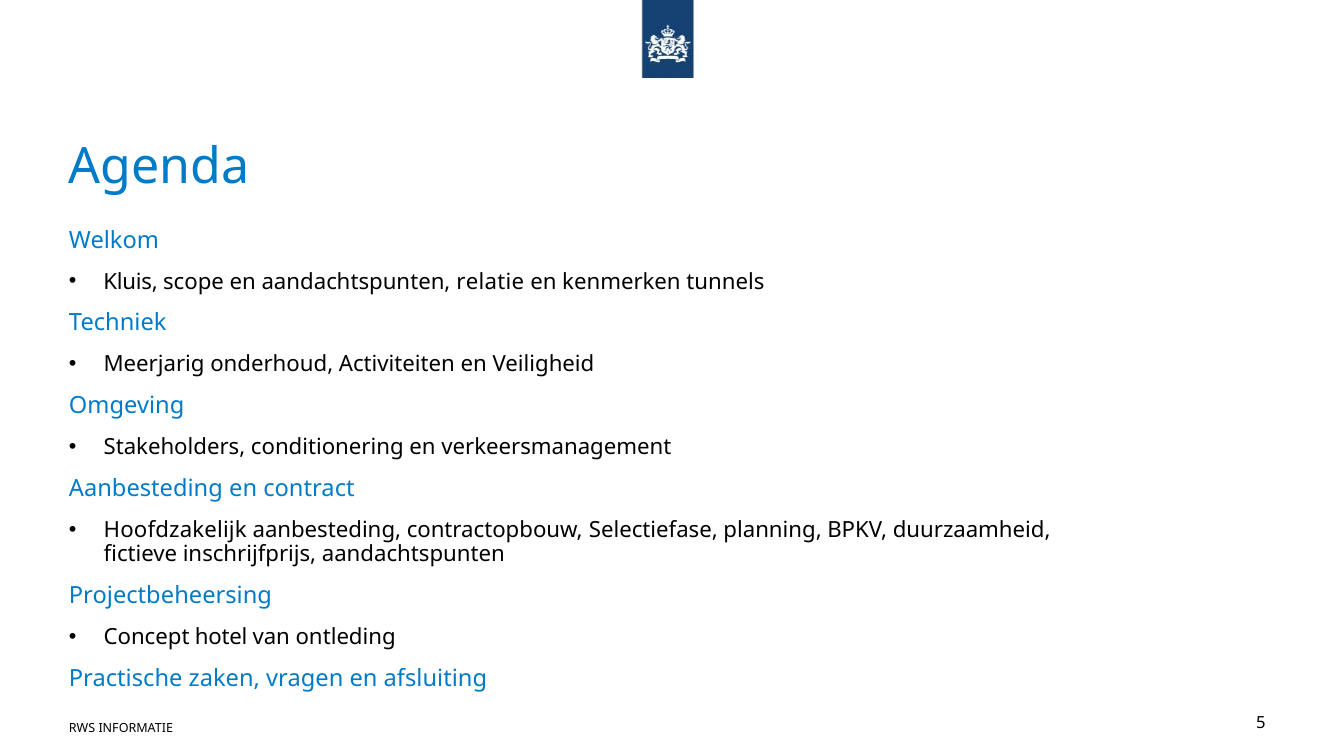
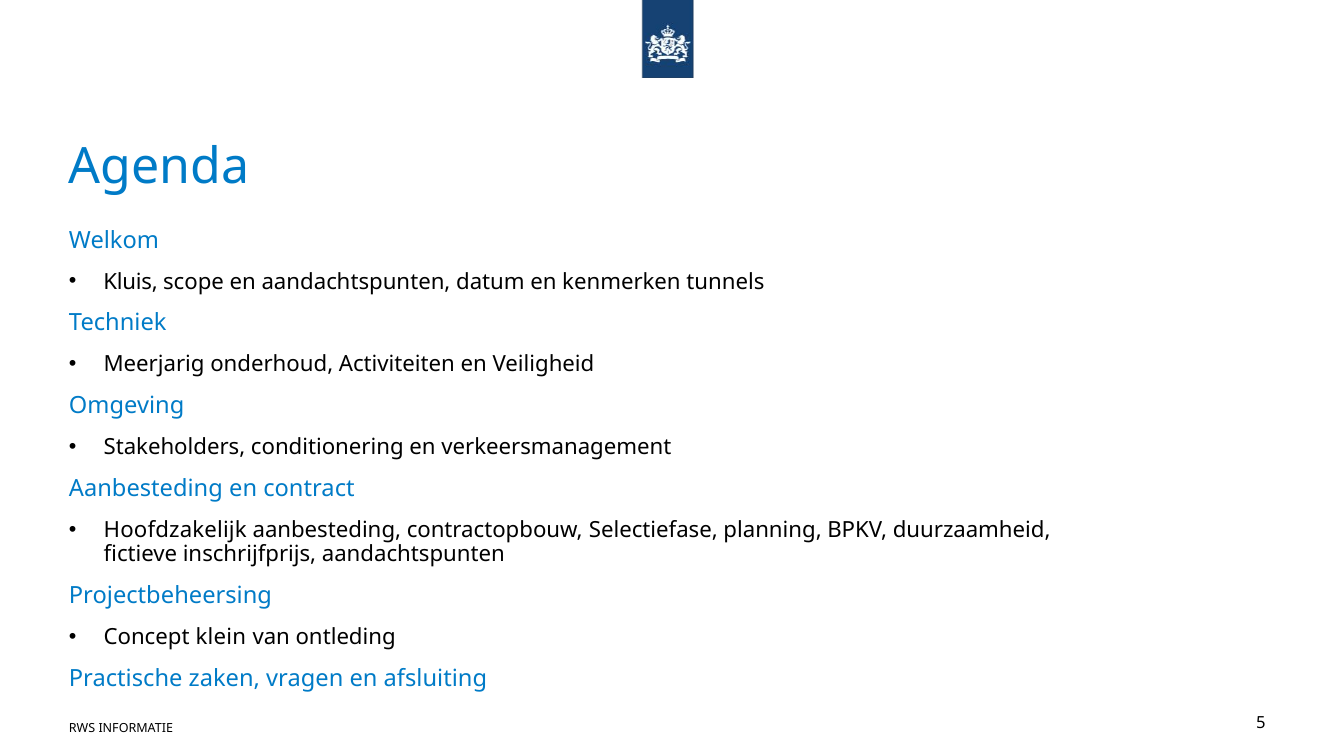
relatie: relatie -> datum
hotel: hotel -> klein
